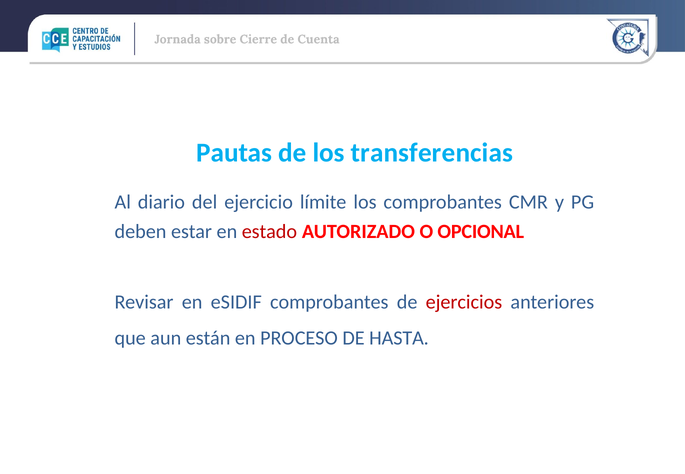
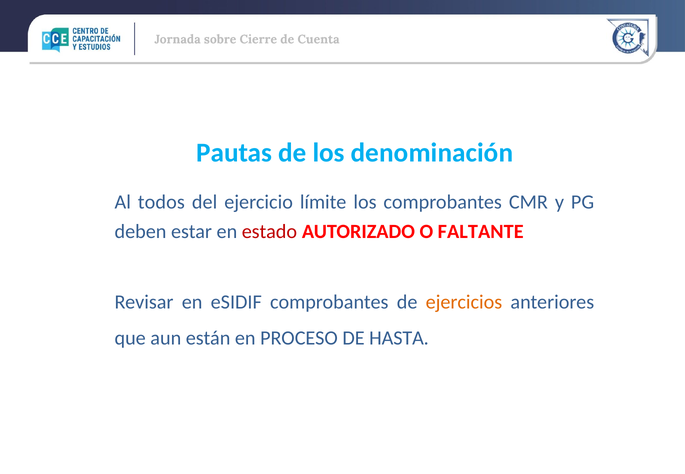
transferencias: transferencias -> denominación
diario: diario -> todos
OPCIONAL: OPCIONAL -> FALTANTE
ejercicios colour: red -> orange
